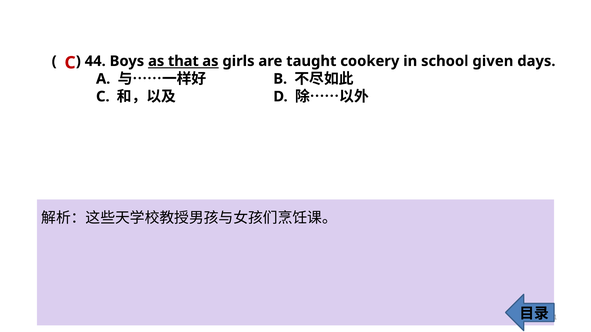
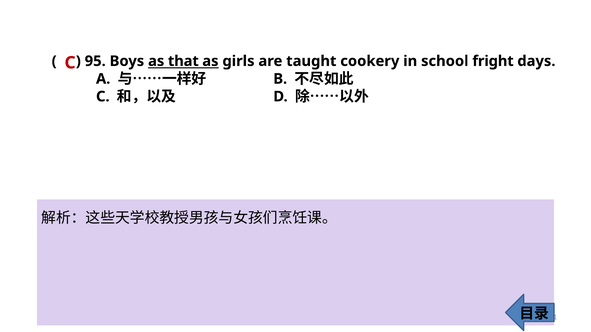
44: 44 -> 95
given: given -> fright
